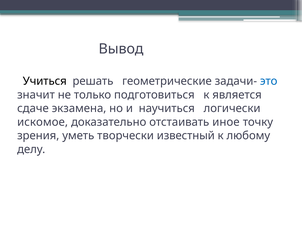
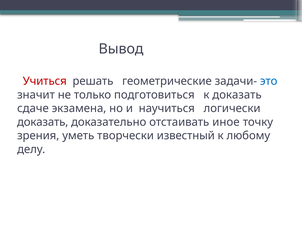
Учиться colour: black -> red
к является: является -> доказать
искомое at (43, 122): искомое -> доказать
